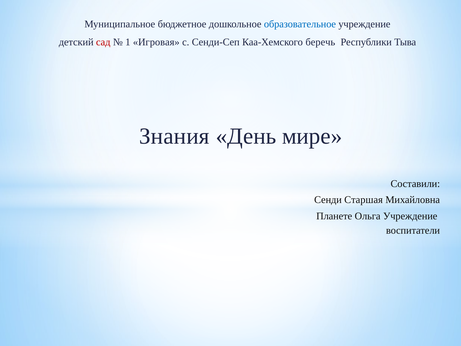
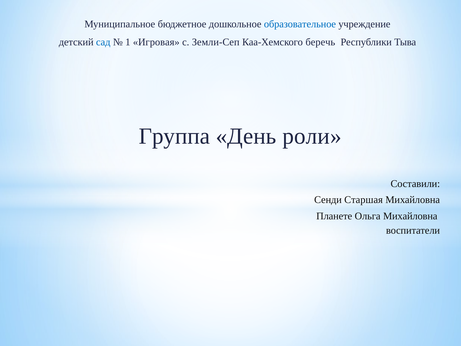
сад colour: red -> blue
Сенди-Сеп: Сенди-Сеп -> Земли-Сеп
Знания: Знания -> Группа
мире: мире -> роли
Ольга Учреждение: Учреждение -> Михайловна
